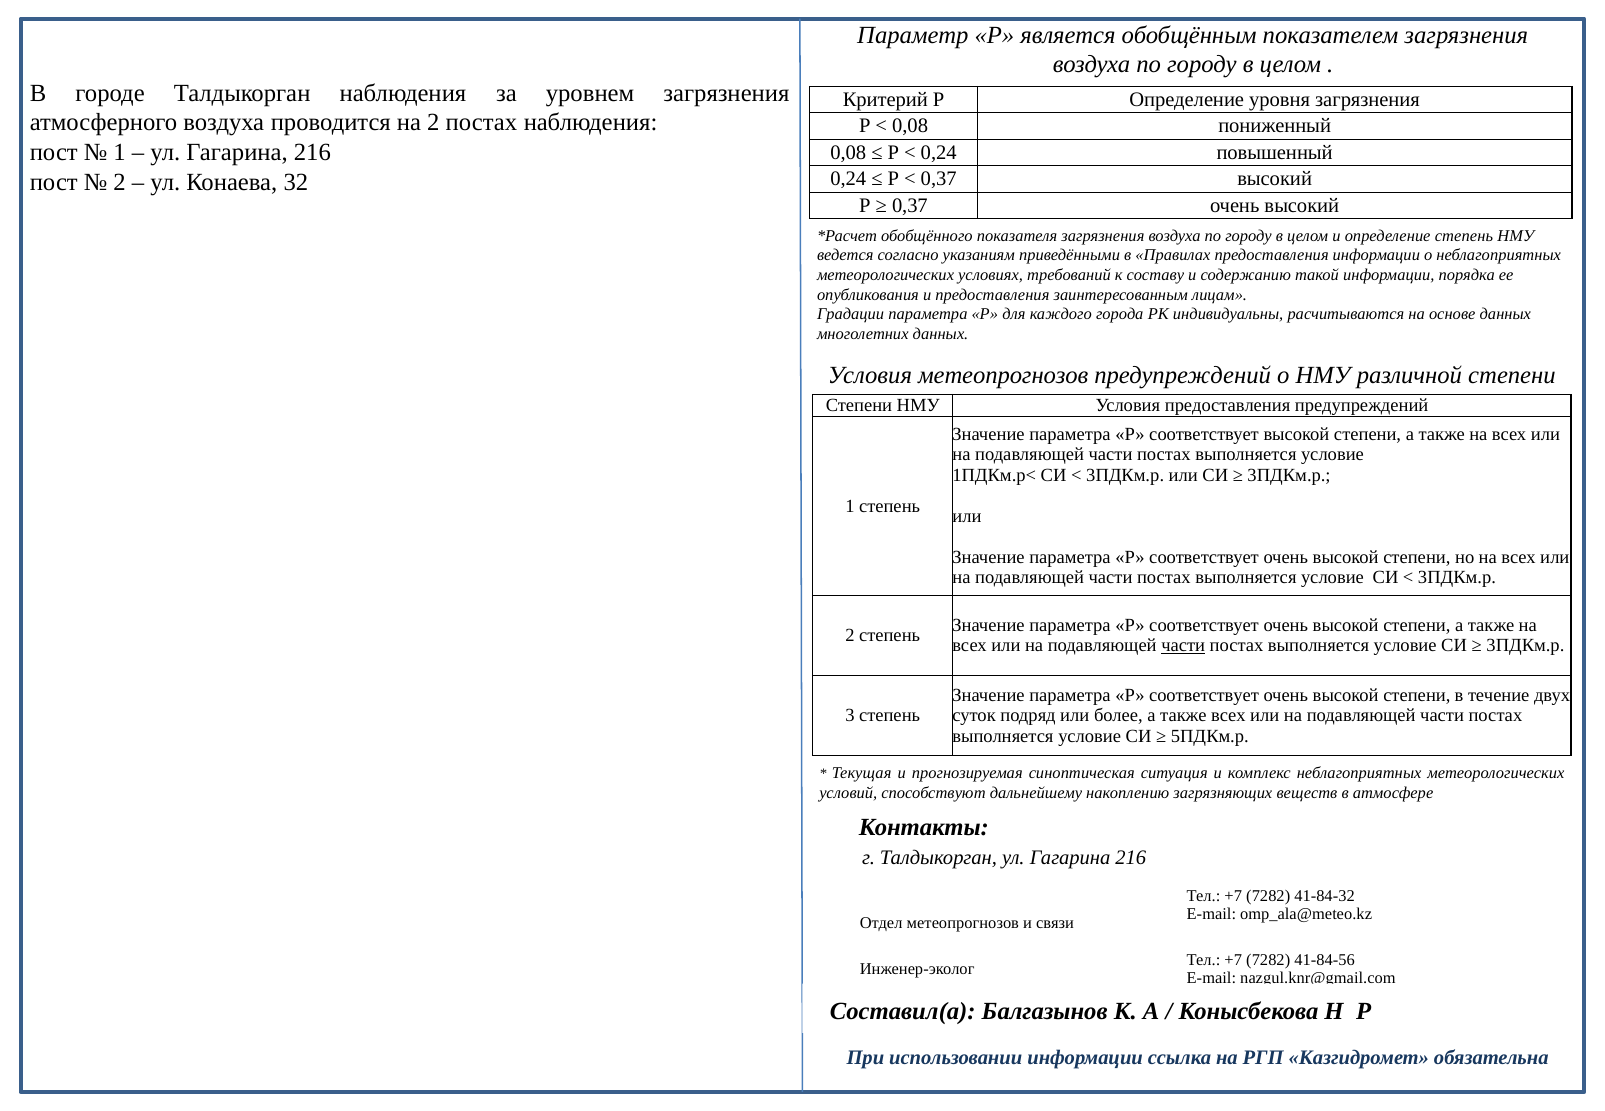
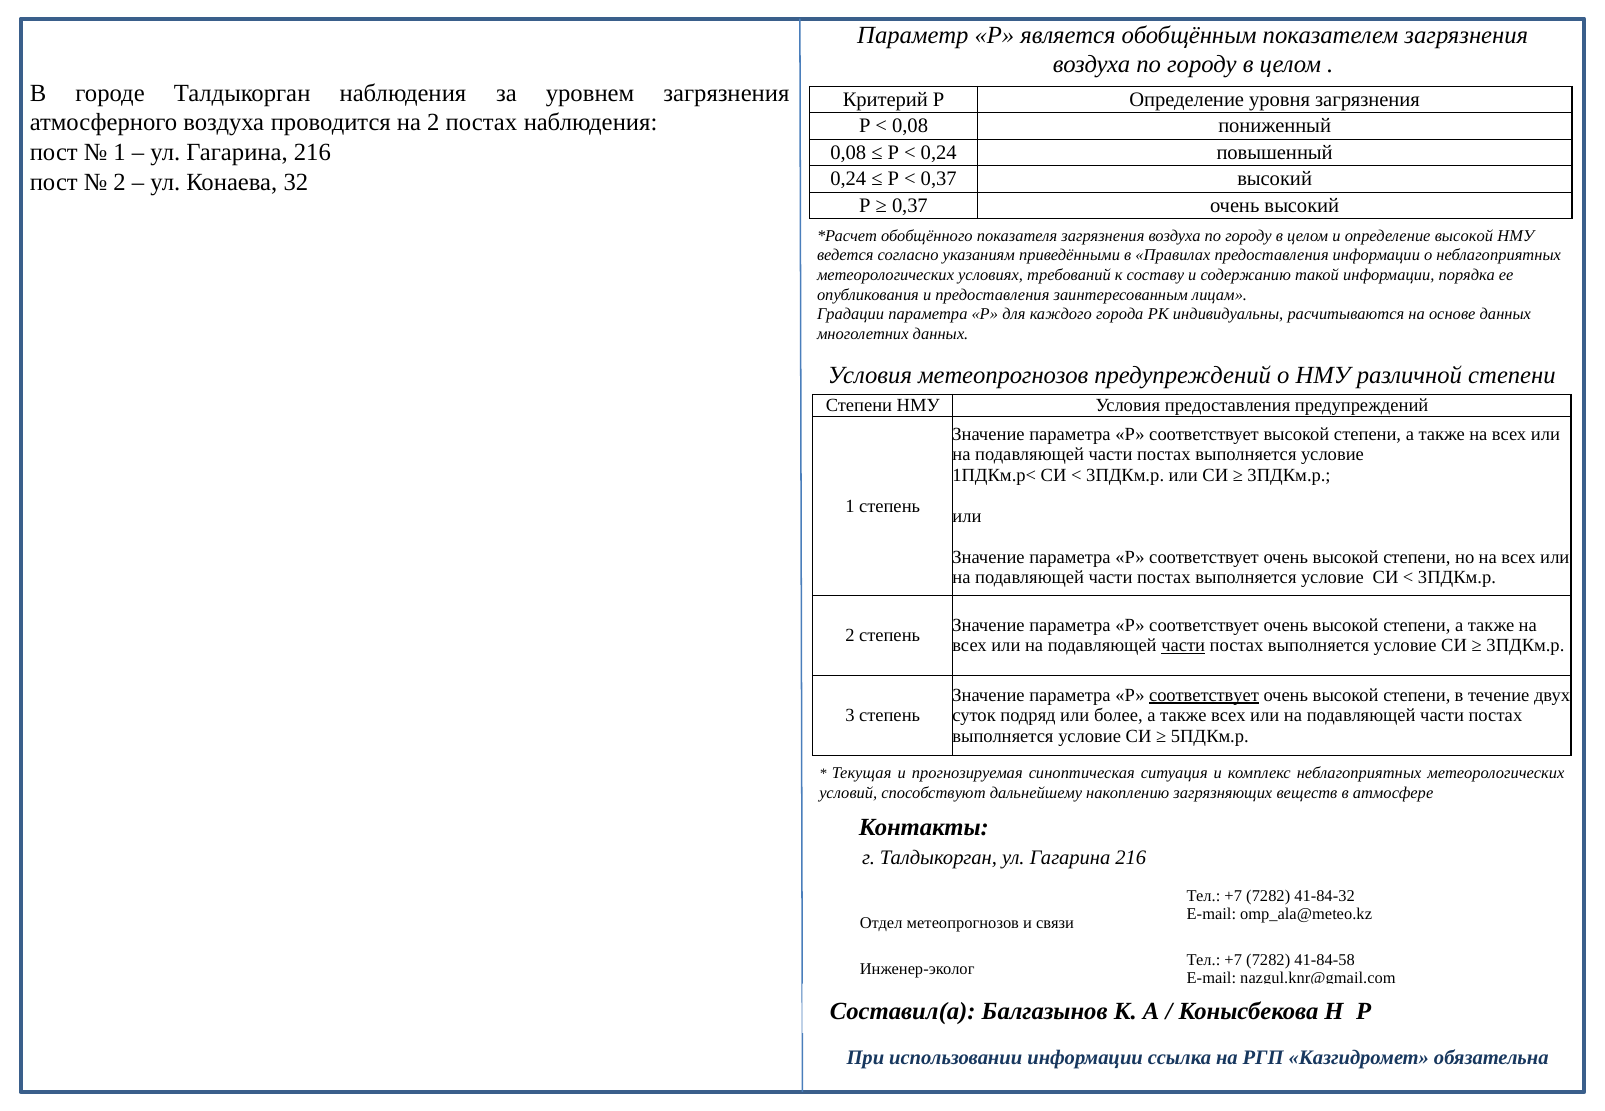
определение степень: степень -> высокой
соответствует at (1204, 695) underline: none -> present
41-84-56: 41-84-56 -> 41-84-58
